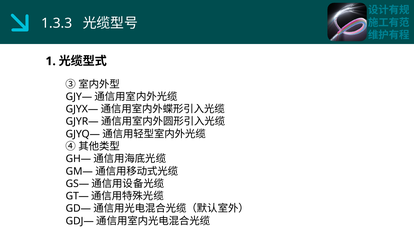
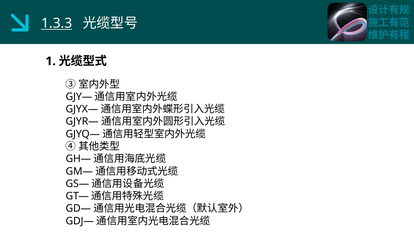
1.3.3 underline: none -> present
